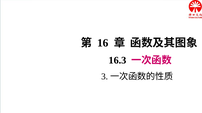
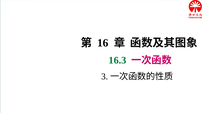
16.3 colour: black -> green
